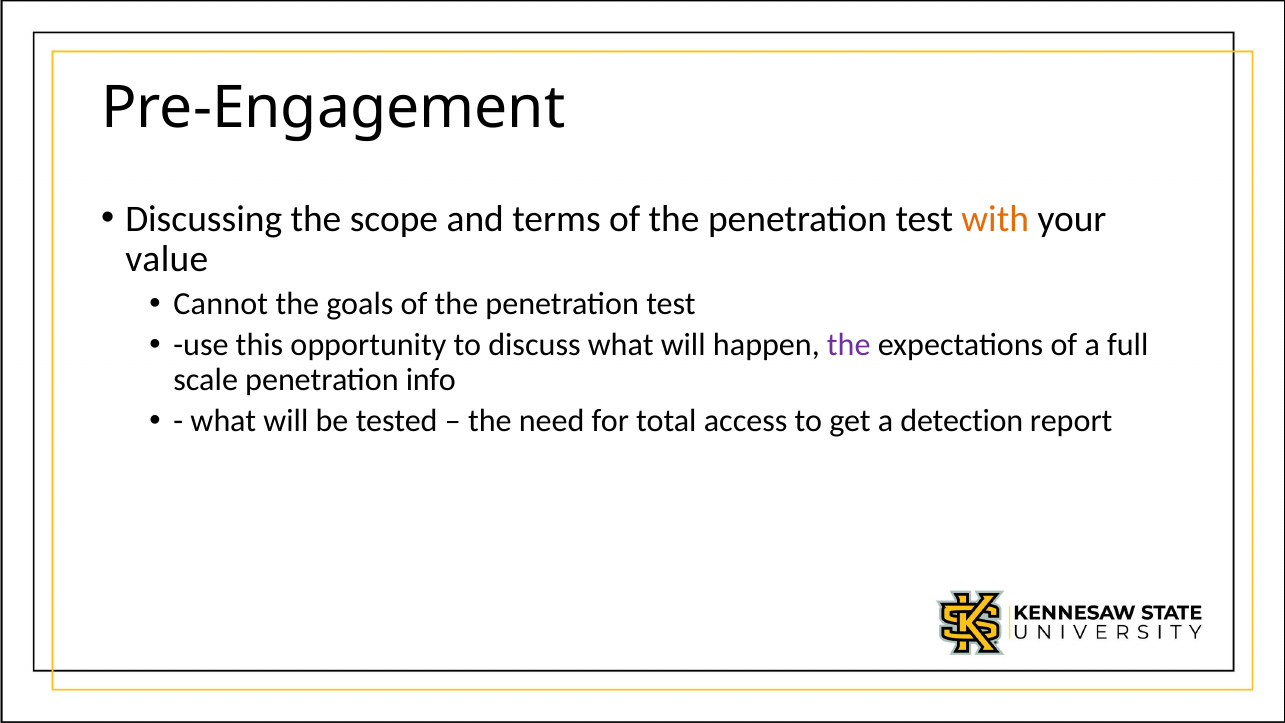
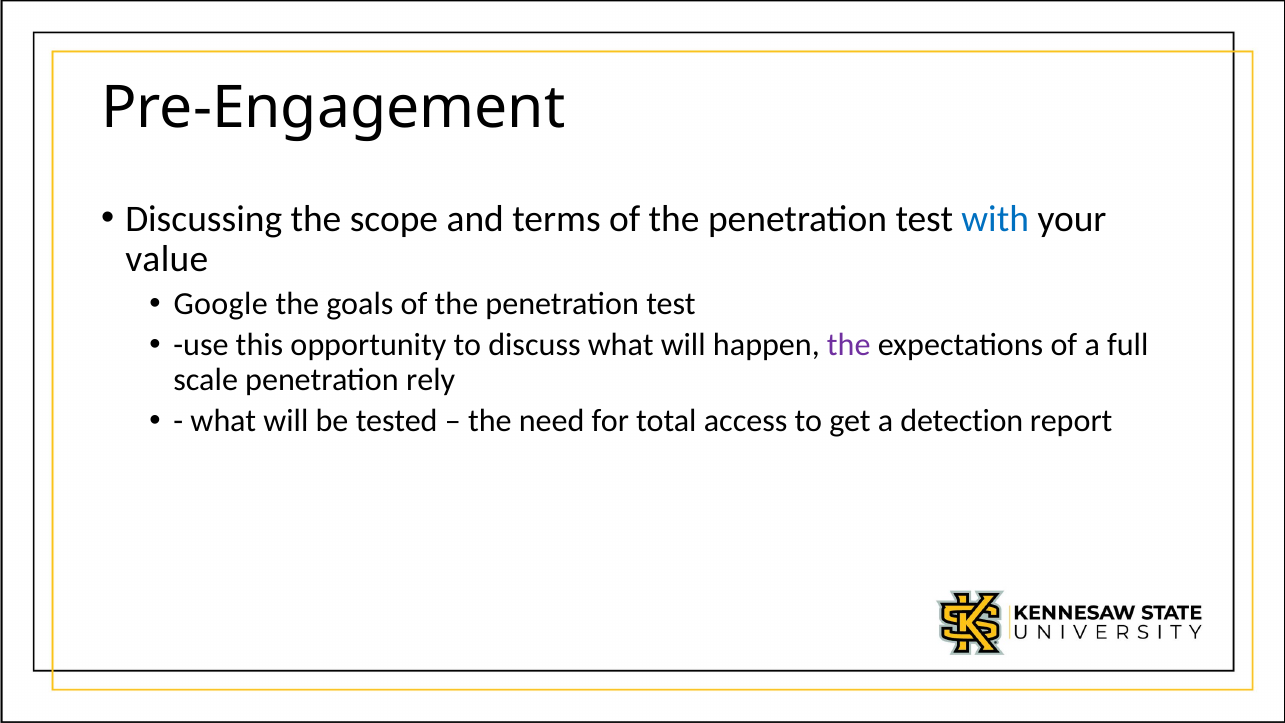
with colour: orange -> blue
Cannot: Cannot -> Google
info: info -> rely
